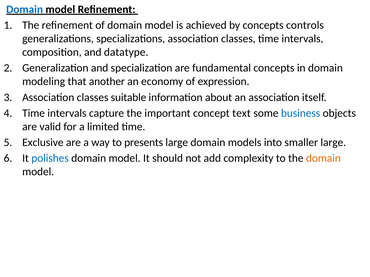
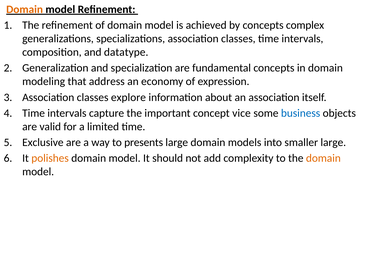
Domain at (25, 9) colour: blue -> orange
controls: controls -> complex
another: another -> address
suitable: suitable -> explore
text: text -> vice
polishes colour: blue -> orange
